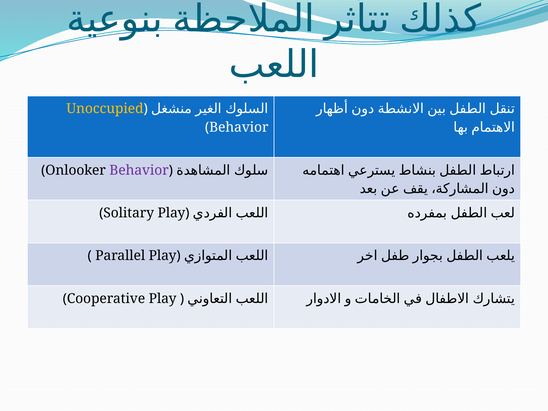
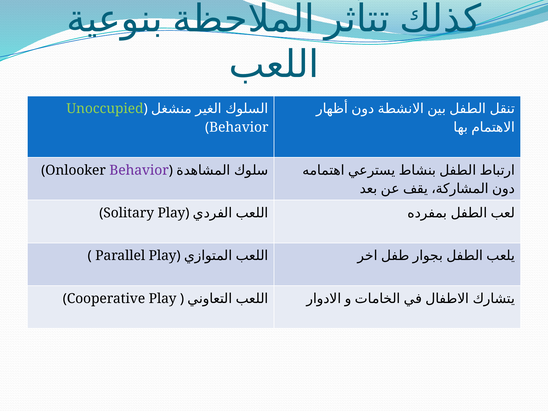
Unoccupied colour: yellow -> light green
